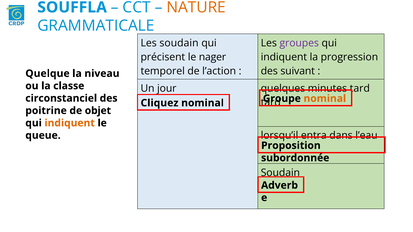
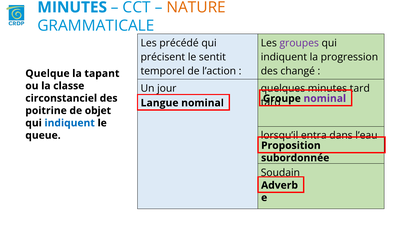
SOUFFLA at (72, 7): SOUFFLA -> MINUTES
Les soudain: soudain -> précédé
nager: nager -> sentit
suivant: suivant -> changé
niveau: niveau -> tapant
nominal at (325, 99) colour: orange -> purple
Cliquez: Cliquez -> Langue
indiquent at (70, 123) colour: orange -> blue
